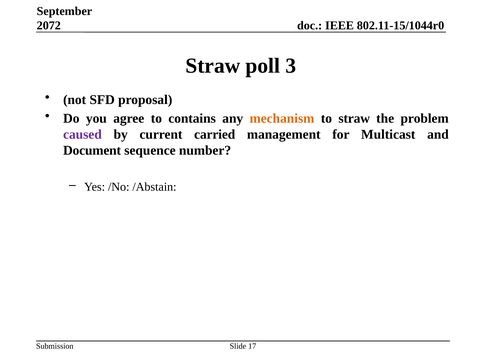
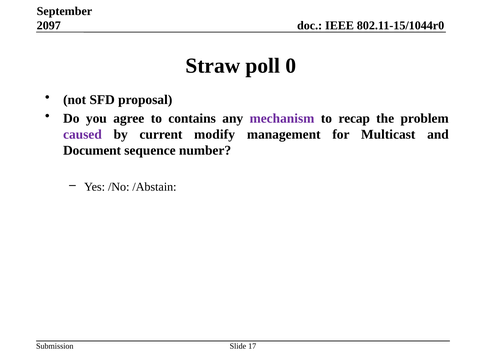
2072: 2072 -> 2097
3: 3 -> 0
mechanism colour: orange -> purple
to straw: straw -> recap
carried: carried -> modify
